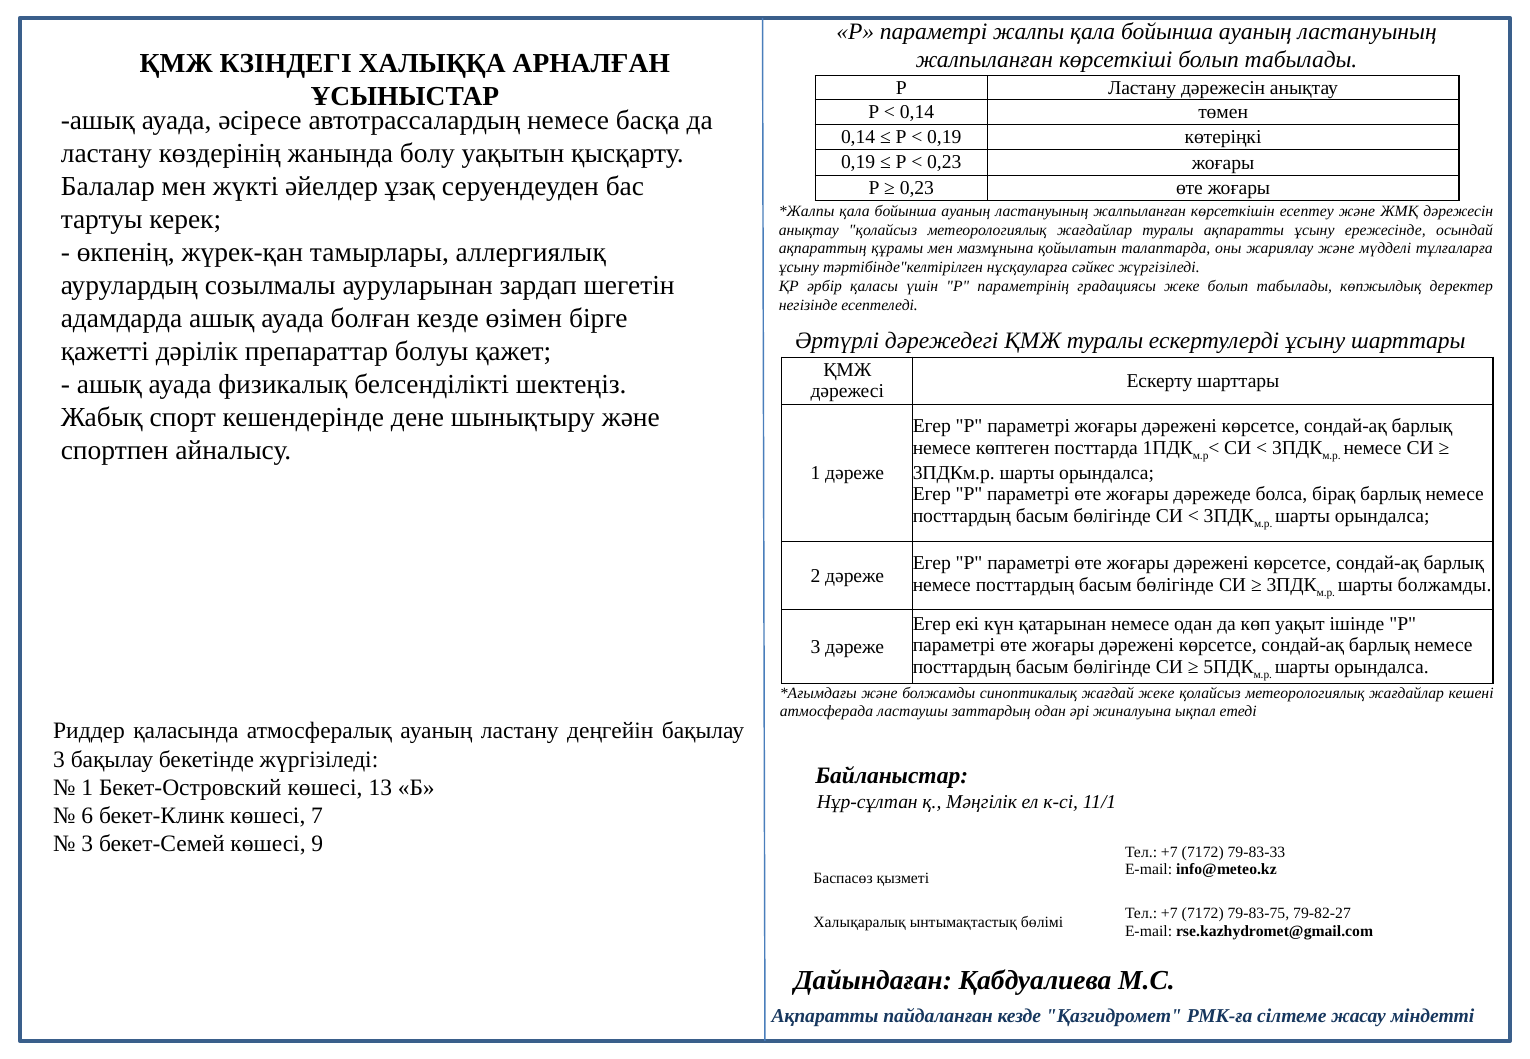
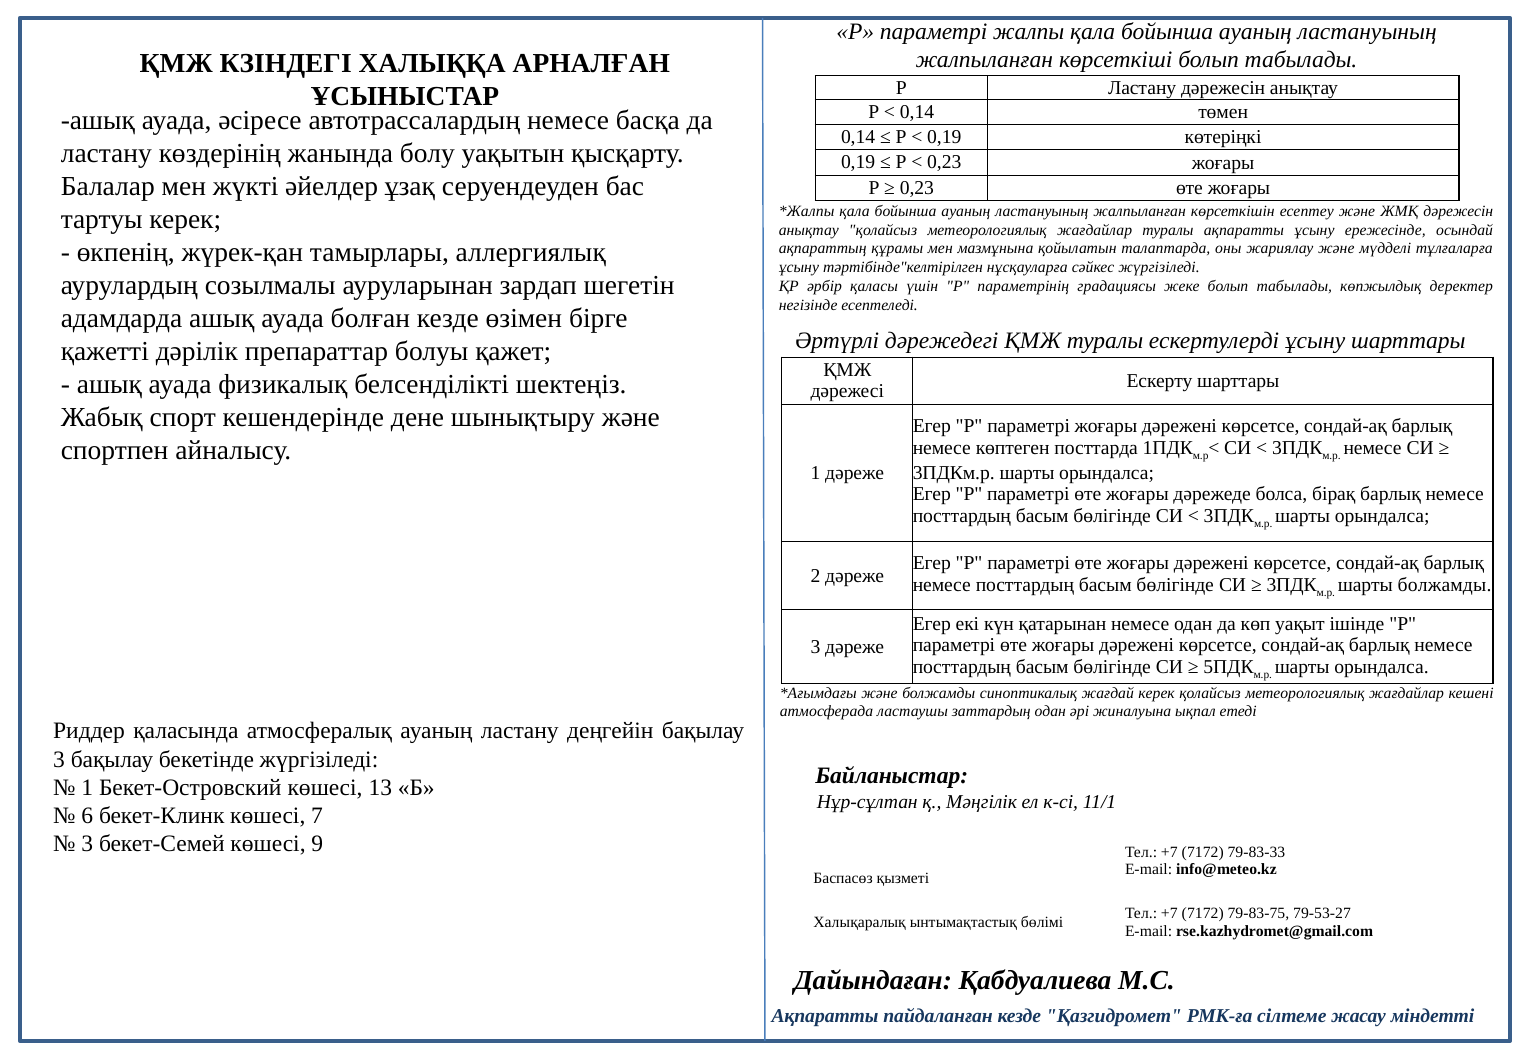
жағдай жеке: жеке -> керек
79-82-27: 79-82-27 -> 79-53-27
